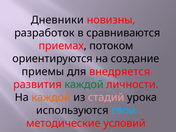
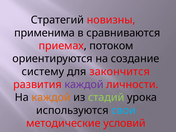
Дневники: Дневники -> Стратегий
разработок: разработок -> применима
приемы: приемы -> систему
внедряется: внедряется -> закончится
каждой at (84, 85) colour: green -> purple
стадий colour: pink -> light green
